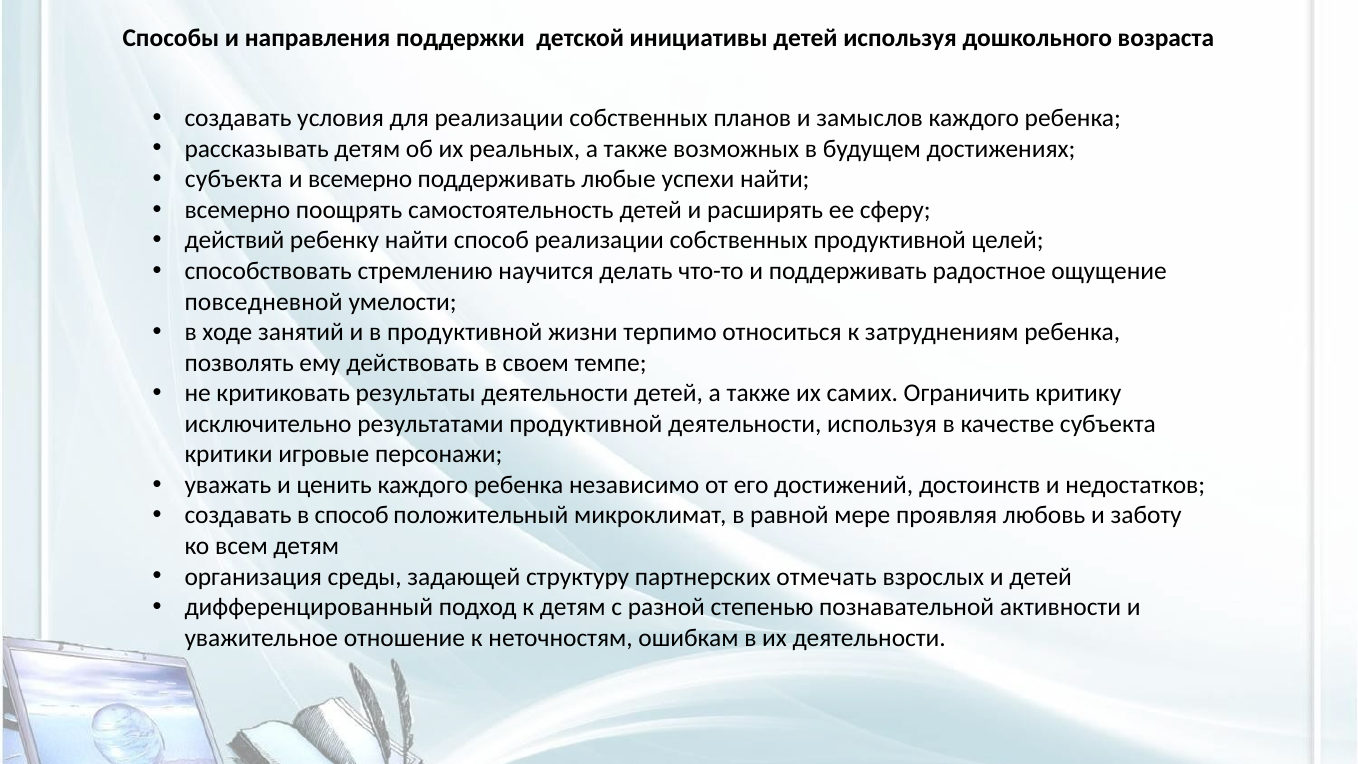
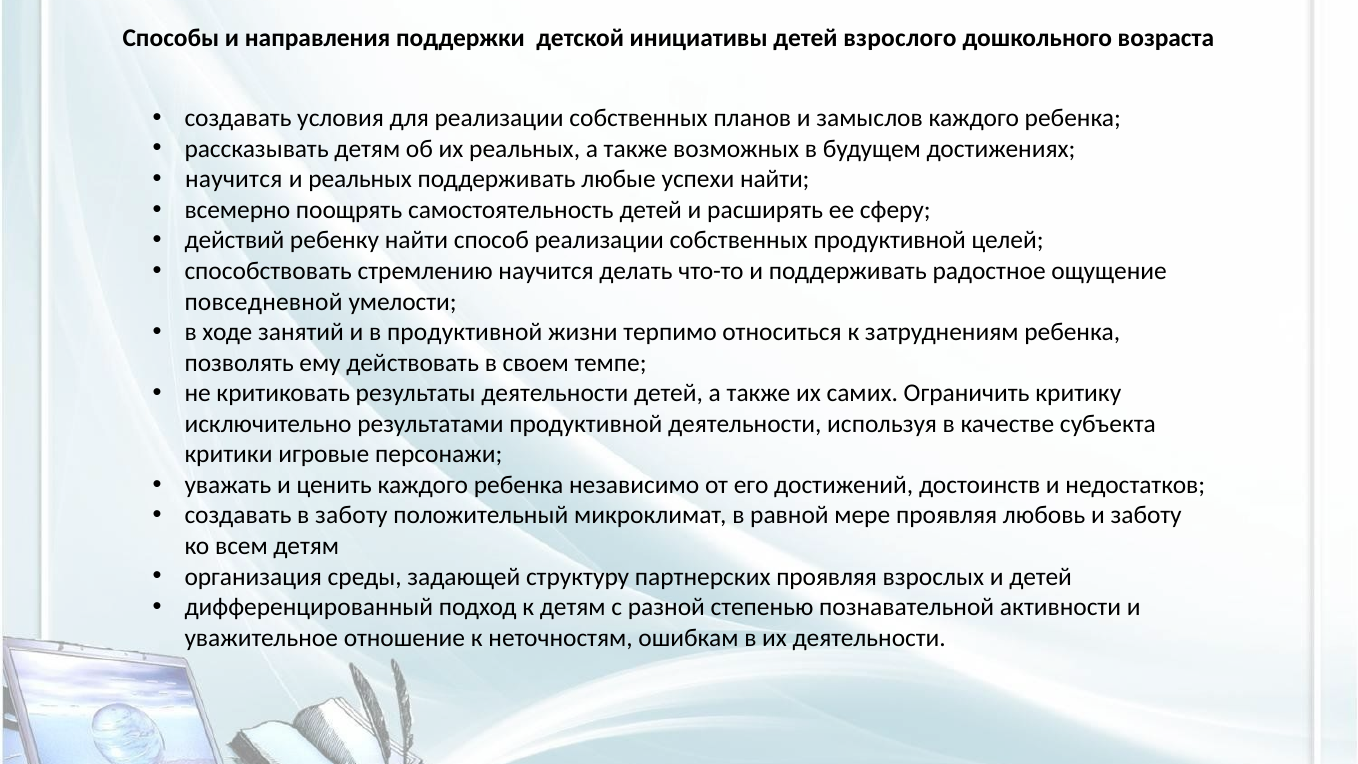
детей используя: используя -> взрослого
субъекта at (234, 179): субъекта -> научится
и всемерно: всемерно -> реальных
в способ: способ -> заботу
партнерских отмечать: отмечать -> проявляя
